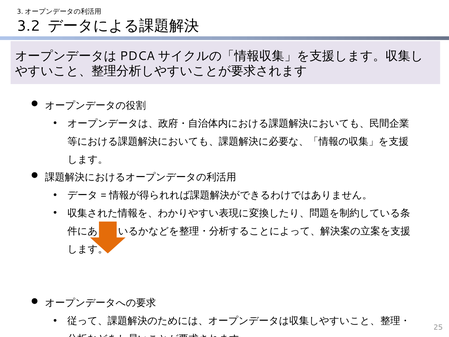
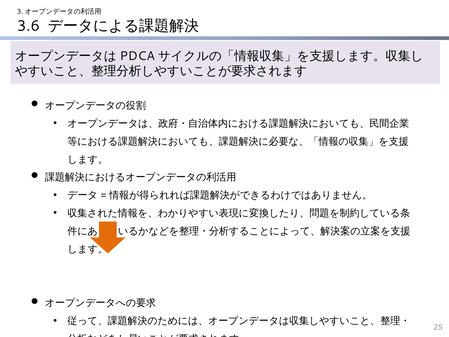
3.2: 3.2 -> 3.6
